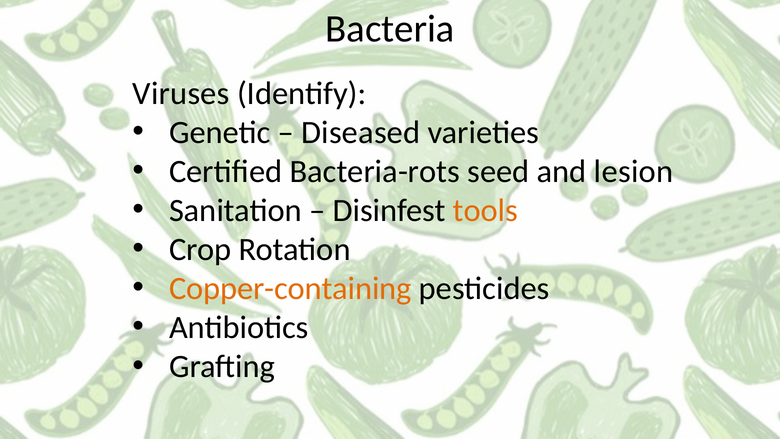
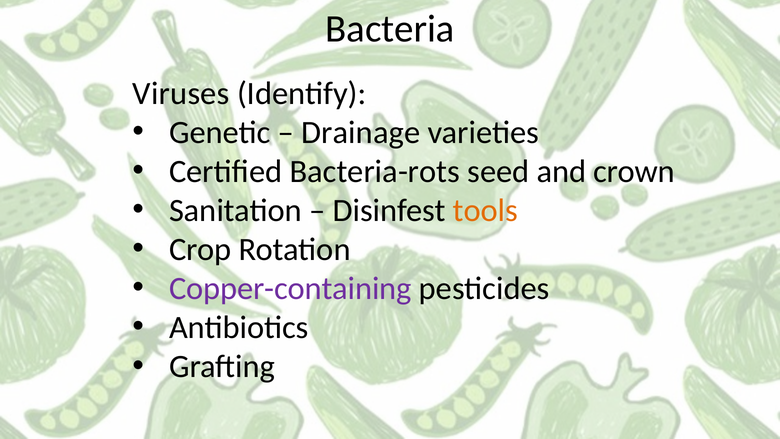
Diseased: Diseased -> Drainage
lesion: lesion -> crown
Copper-containing colour: orange -> purple
